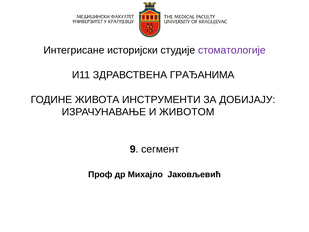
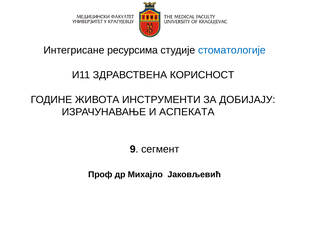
историјски: историјски -> ресурсима
стоматологије colour: purple -> blue
ГРАЂАНИМА: ГРАЂАНИМА -> КОРИСНОСТ
ЖИВОТОМ: ЖИВОТОМ -> АСПЕКАТА
